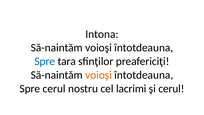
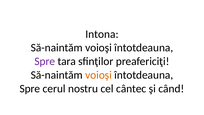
Spre at (45, 61) colour: blue -> purple
lacrimi: lacrimi -> cântec
şi cerul: cerul -> când
